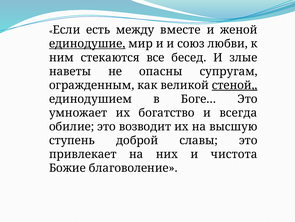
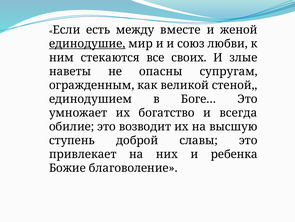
бесед: бесед -> своих
стеной underline: present -> none
чистота: чистота -> ребенка
